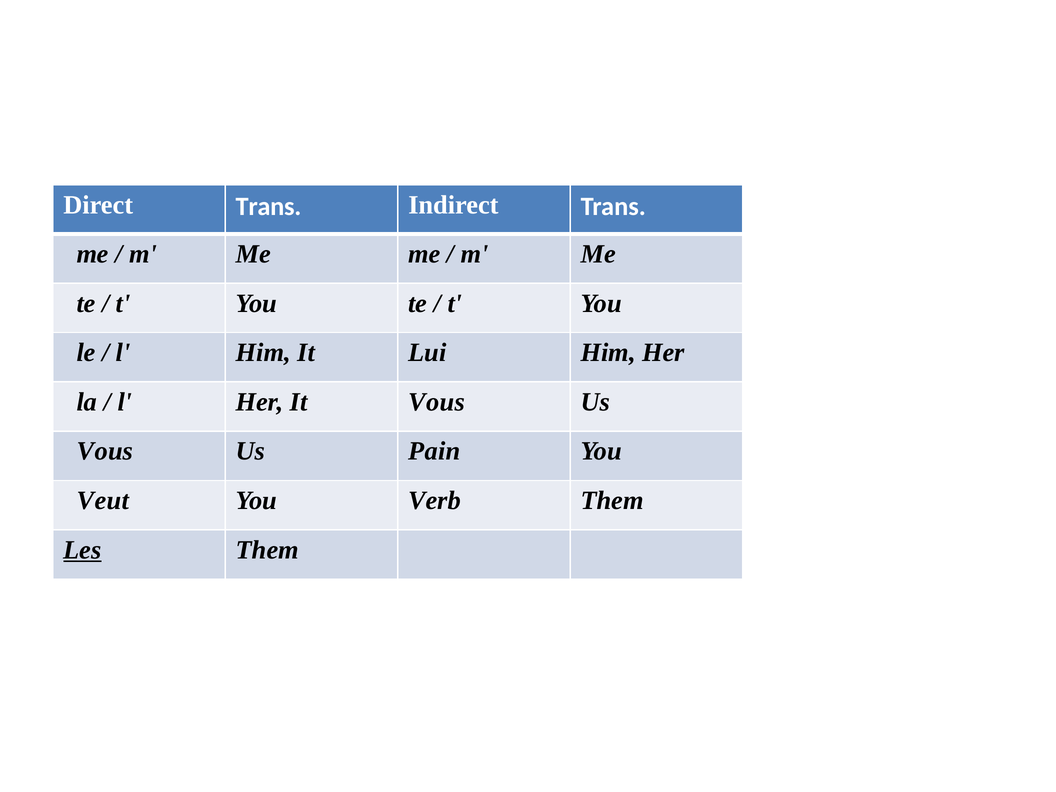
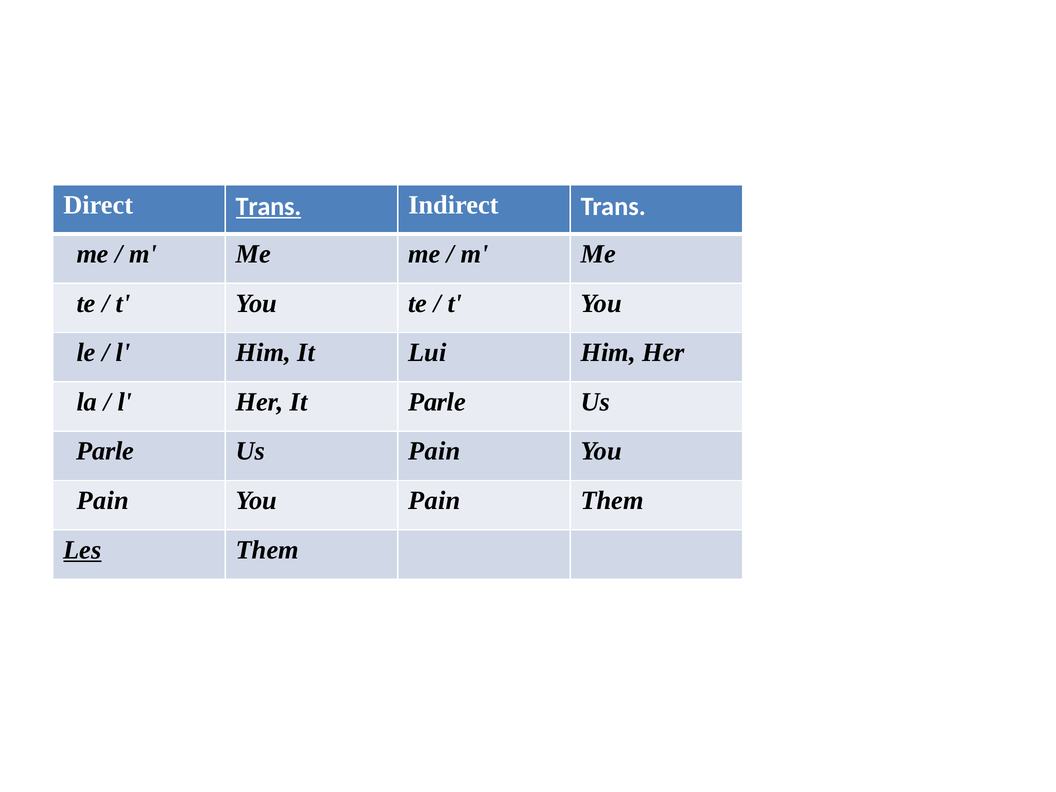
Trans at (268, 207) underline: none -> present
It Vous: Vous -> Parle
Vous at (105, 451): Vous -> Parle
Veut at (103, 501): Veut -> Pain
Verb at (435, 501): Verb -> Pain
